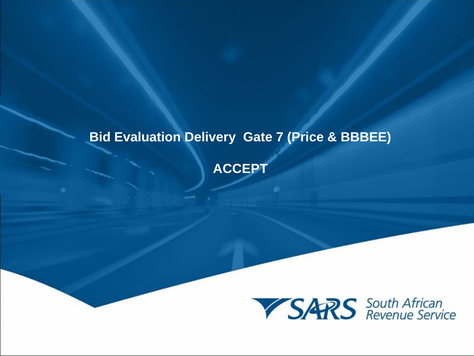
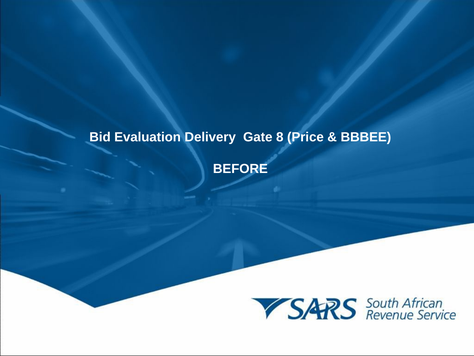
7: 7 -> 8
ACCEPT: ACCEPT -> BEFORE
